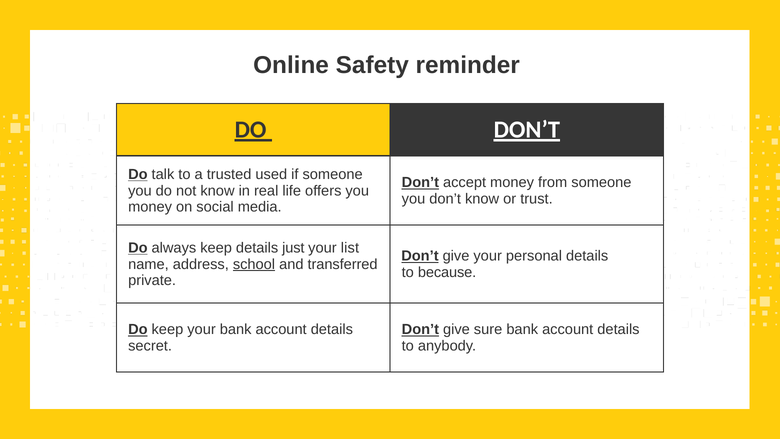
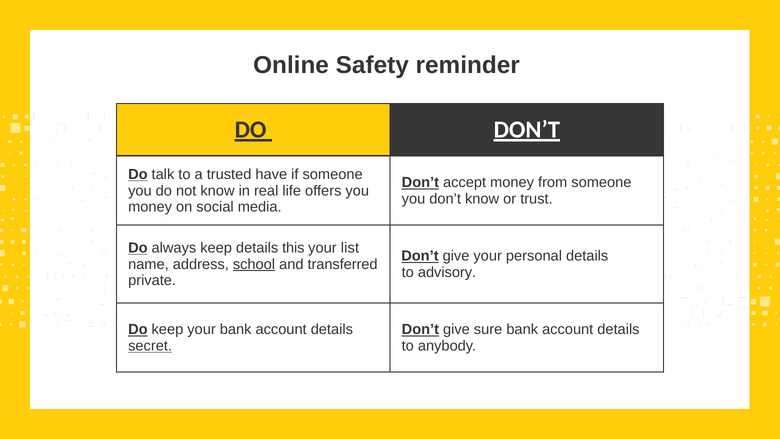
used: used -> have
just: just -> this
because: because -> advisory
secret underline: none -> present
